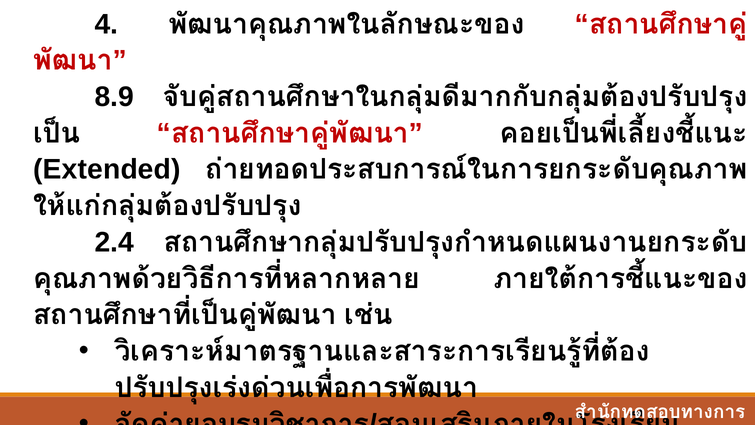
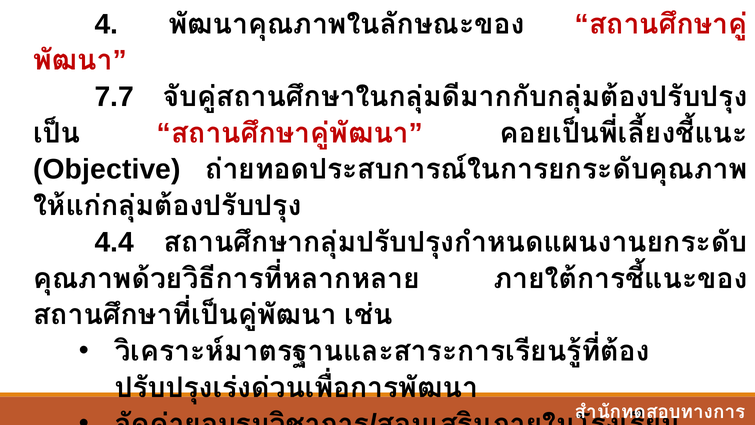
8.9: 8.9 -> 7.7
Extended: Extended -> Objective
2.4: 2.4 -> 4.4
